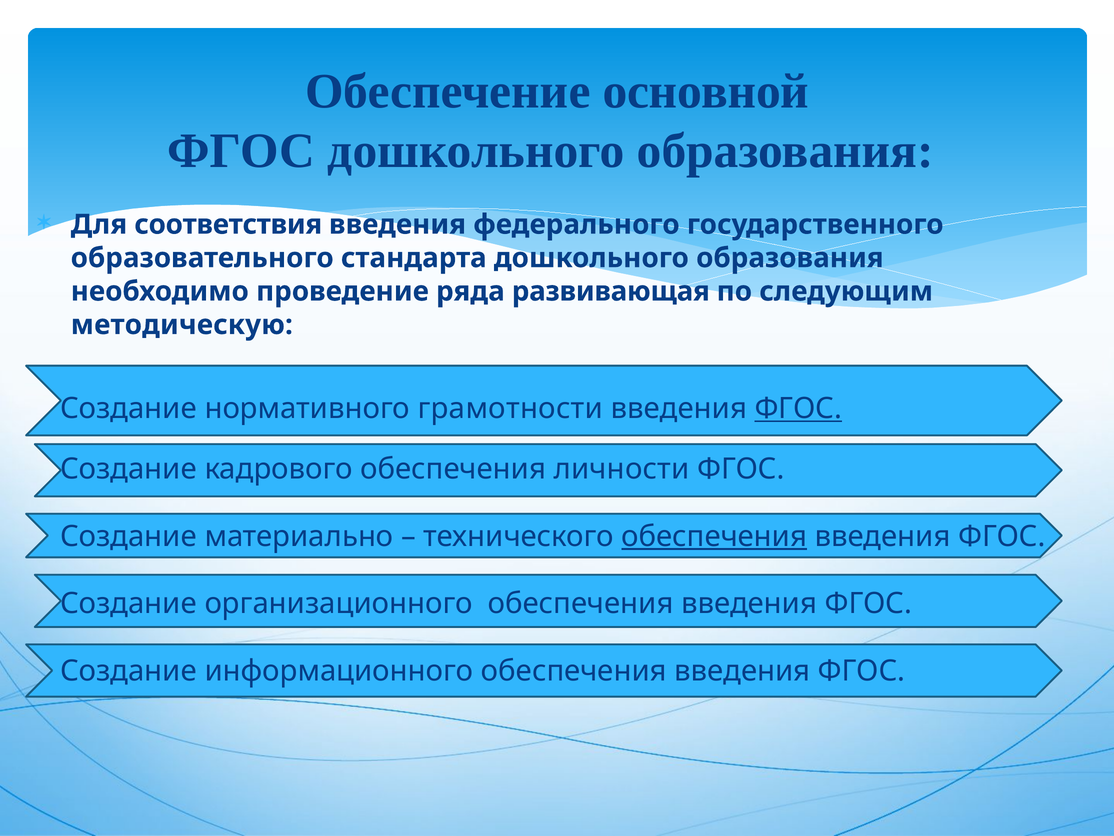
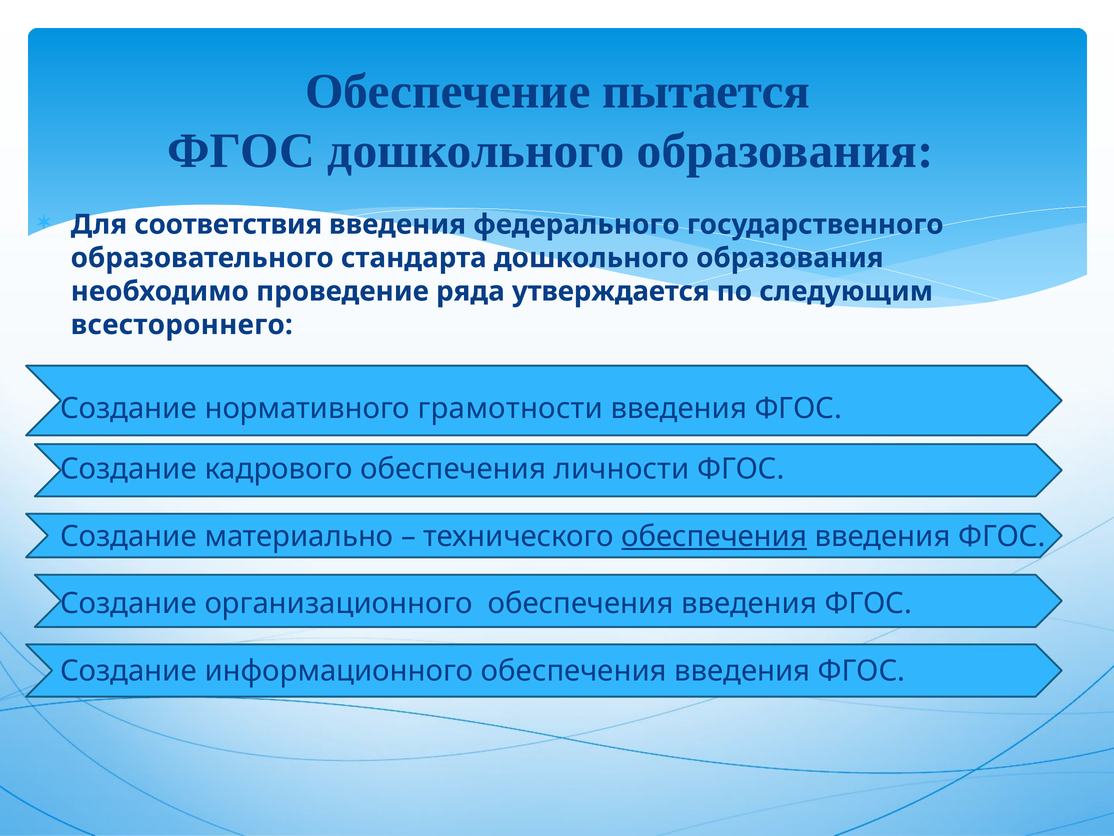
основной: основной -> пытается
развивающая: развивающая -> утверждается
методическую: методическую -> всестороннего
ФГОС at (798, 408) underline: present -> none
